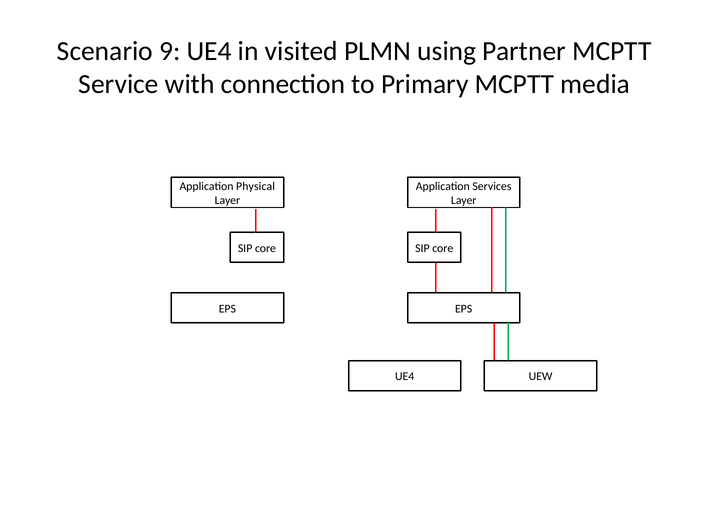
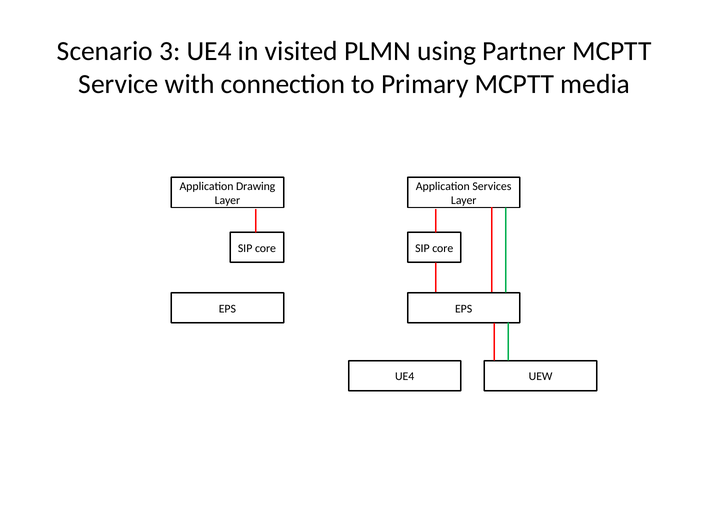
9: 9 -> 3
Physical: Physical -> Drawing
